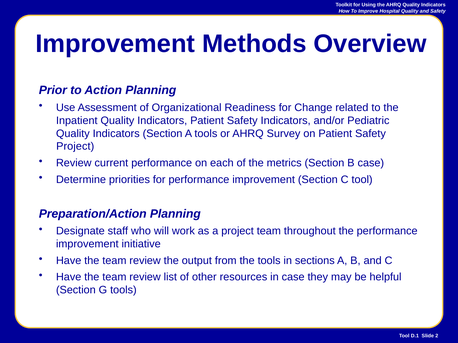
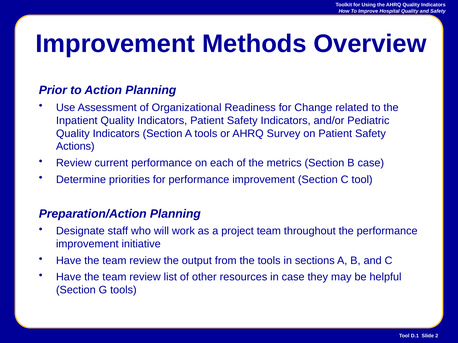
Project at (75, 147): Project -> Actions
